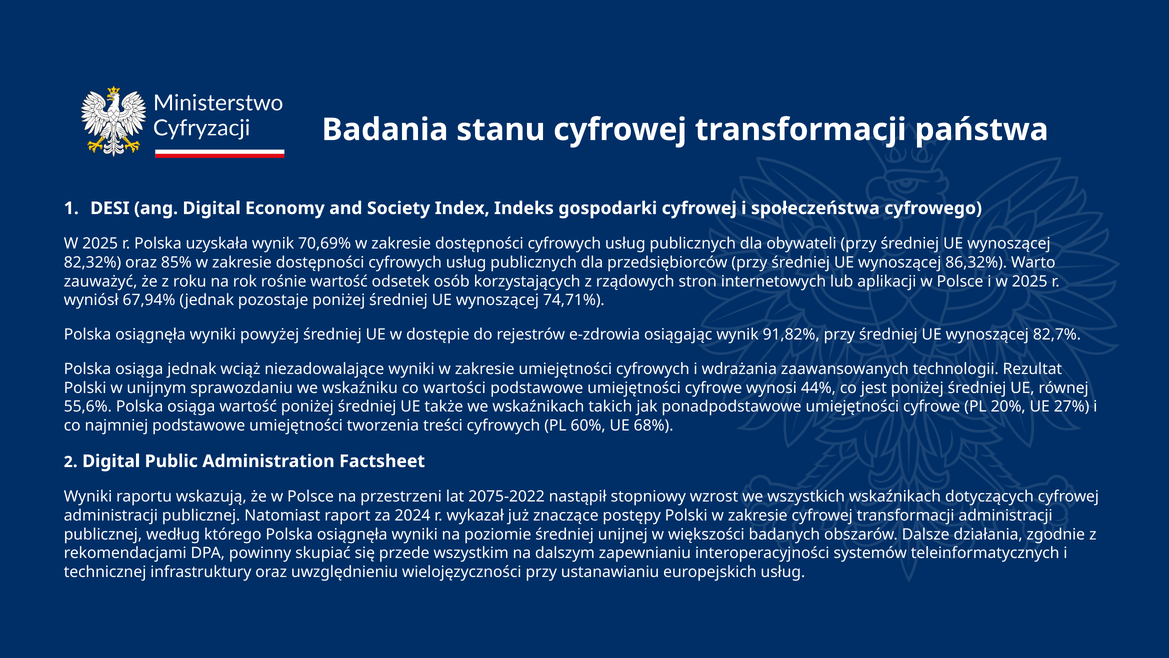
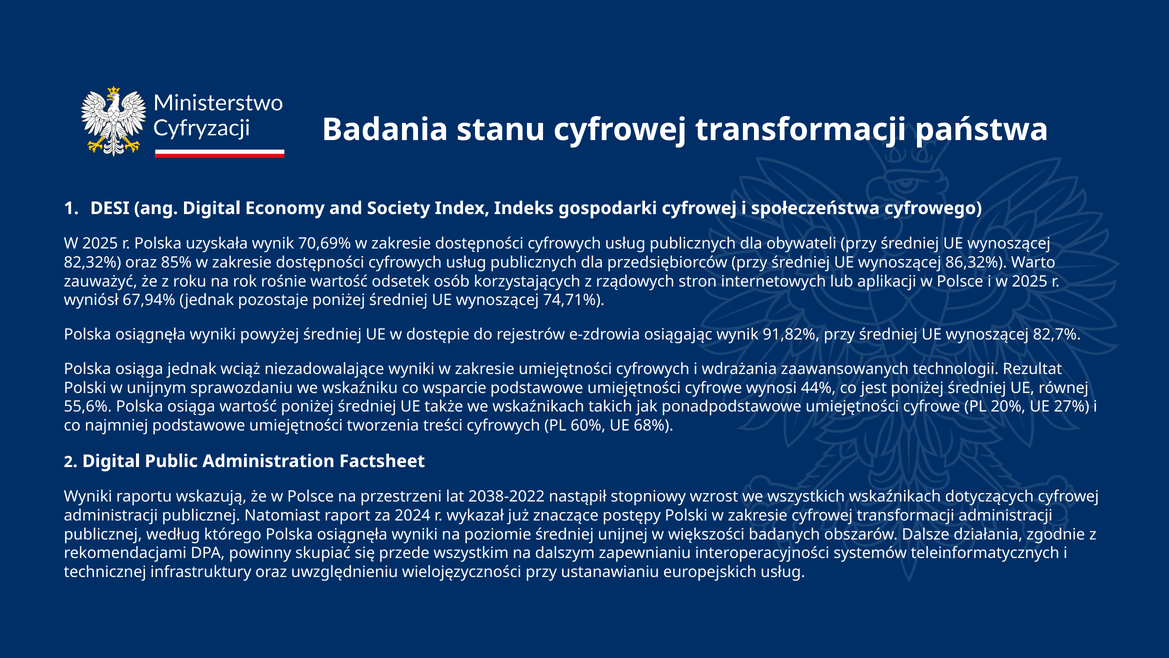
wartości: wartości -> wsparcie
2075-2022: 2075-2022 -> 2038-2022
